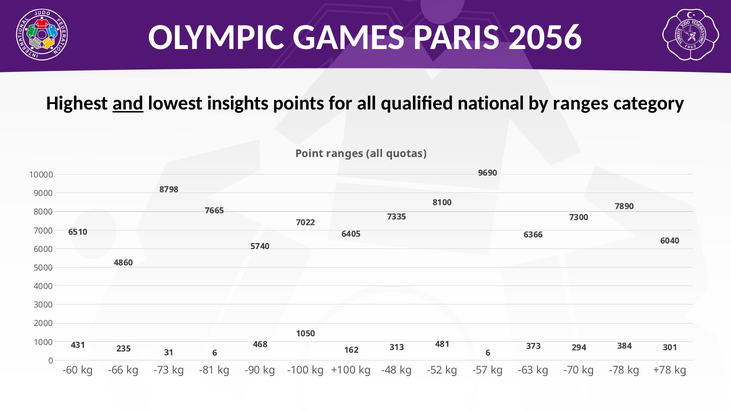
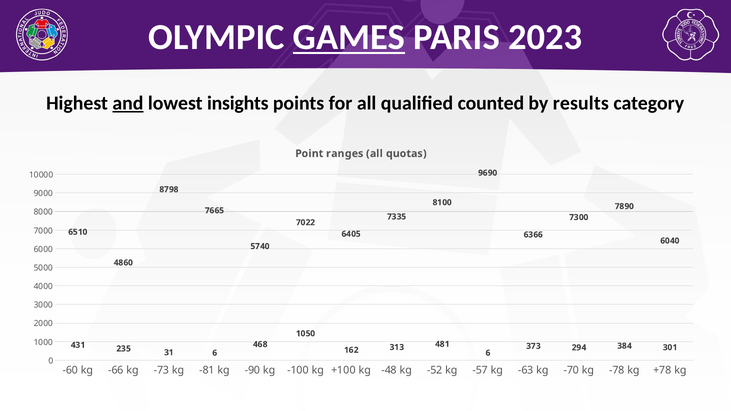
GAMES underline: none -> present
2056: 2056 -> 2023
national: national -> counted
by ranges: ranges -> results
